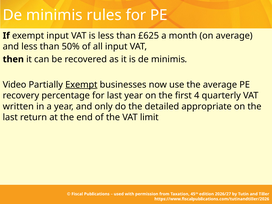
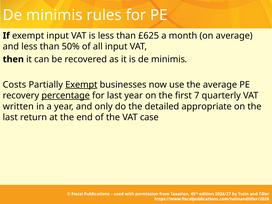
Video: Video -> Costs
percentage underline: none -> present
4: 4 -> 7
limit: limit -> case
